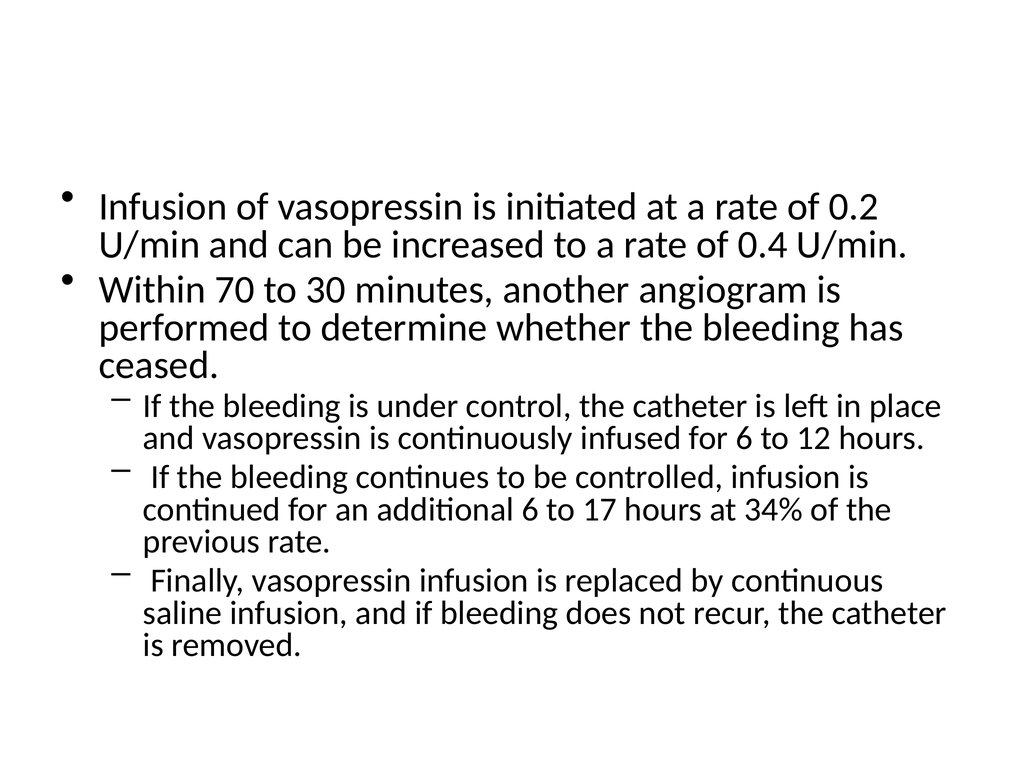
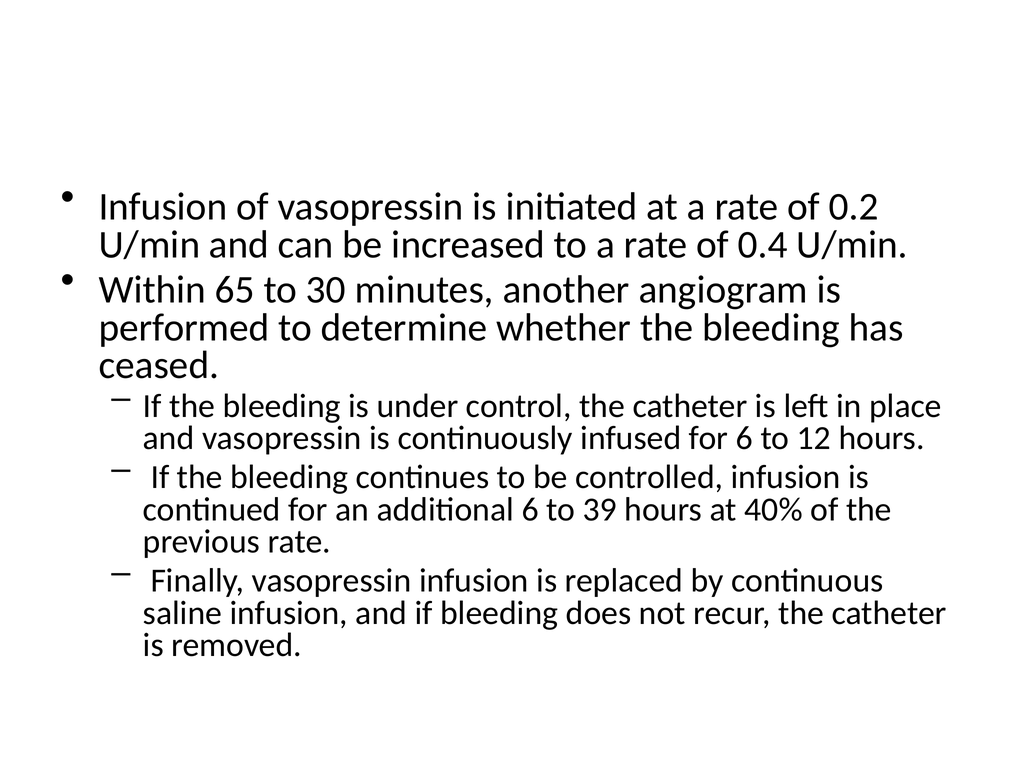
70: 70 -> 65
17: 17 -> 39
34%: 34% -> 40%
